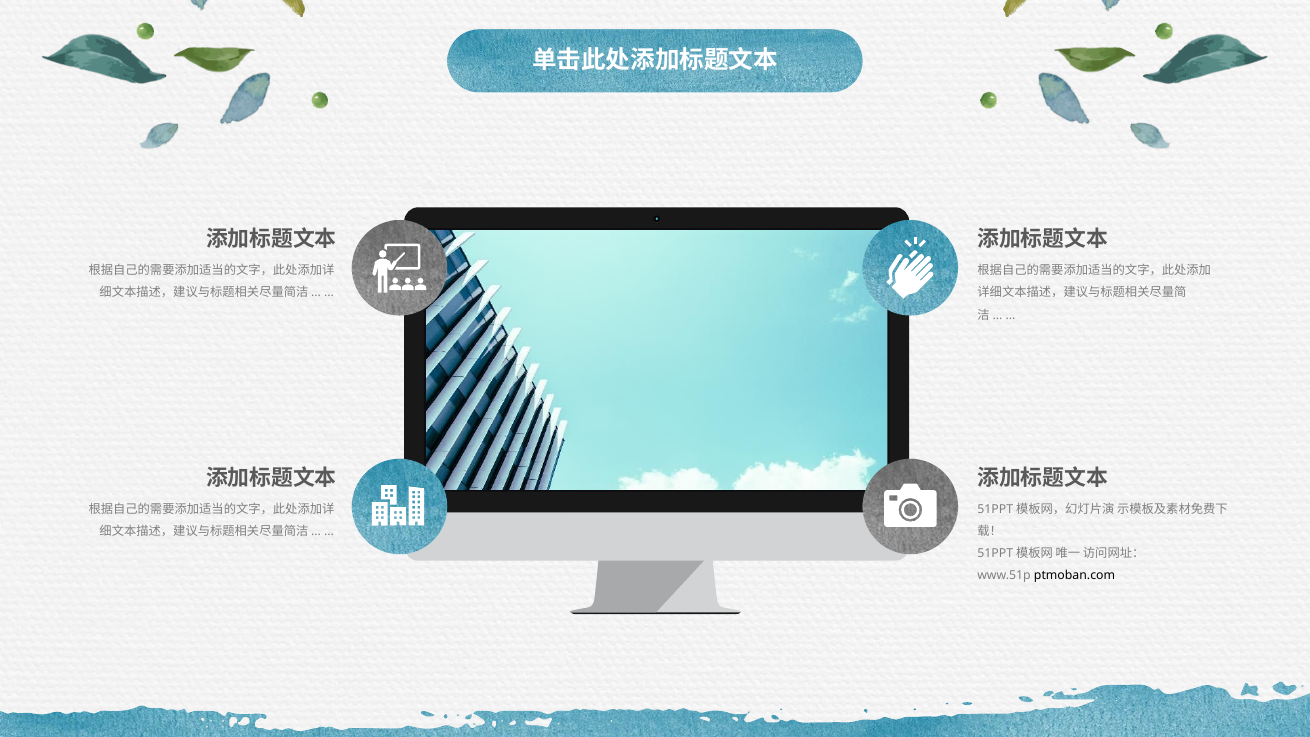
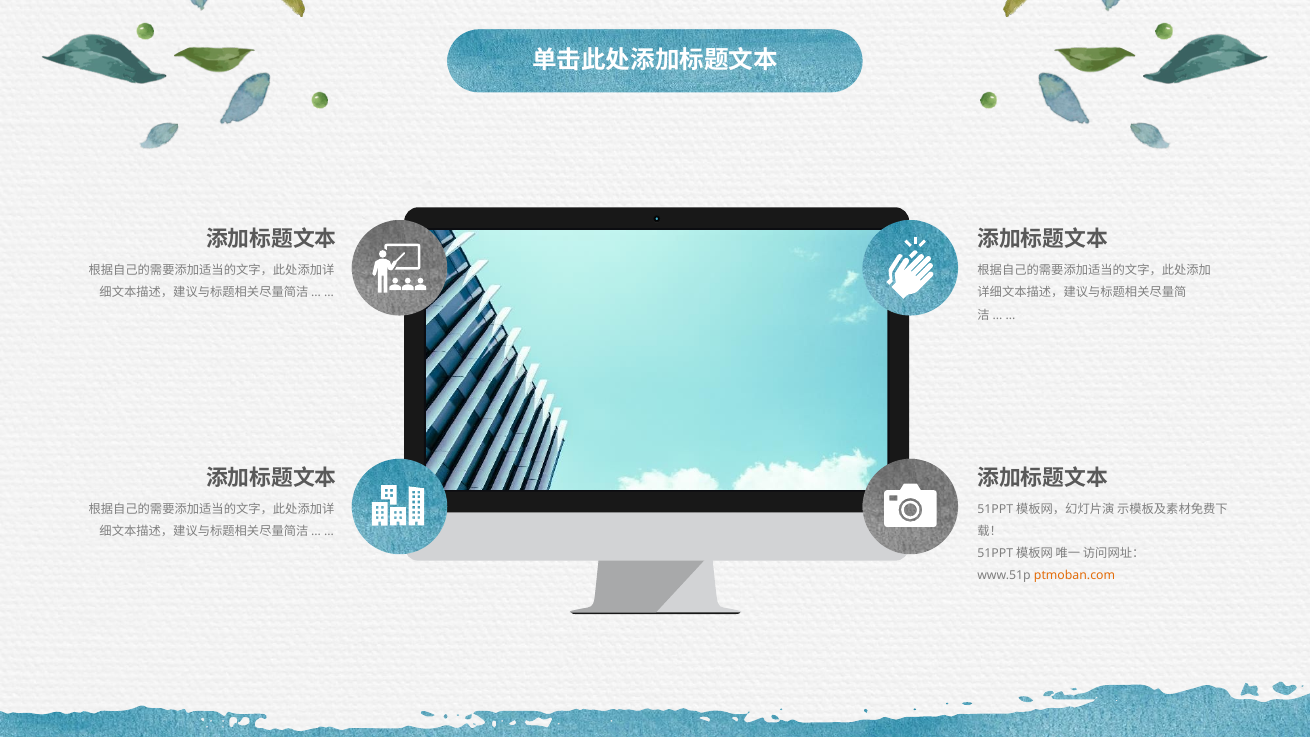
ptmoban.com colour: black -> orange
